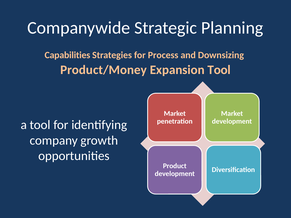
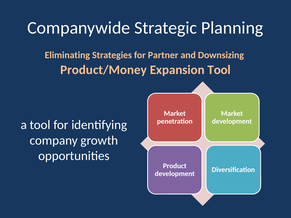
Capabilities: Capabilities -> Eliminating
Process: Process -> Partner
